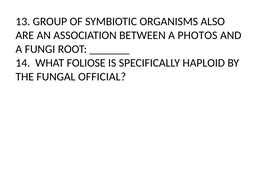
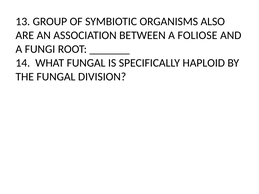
PHOTOS: PHOTOS -> FOLIOSE
WHAT FOLIOSE: FOLIOSE -> FUNGAL
OFFICIAL: OFFICIAL -> DIVISION
